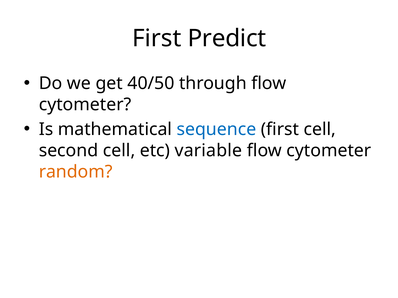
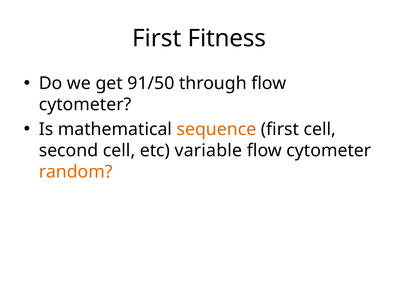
Predict: Predict -> Fitness
40/50: 40/50 -> 91/50
sequence colour: blue -> orange
